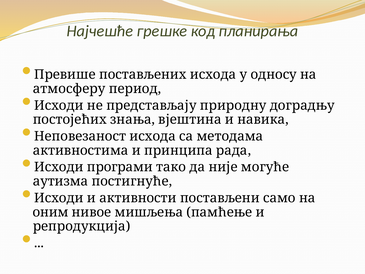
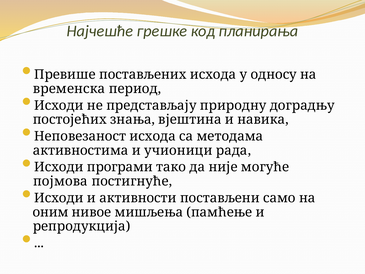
атмосферу: атмосферу -> временска
принципа: принципа -> учионици
аутизма: аутизма -> појмова
